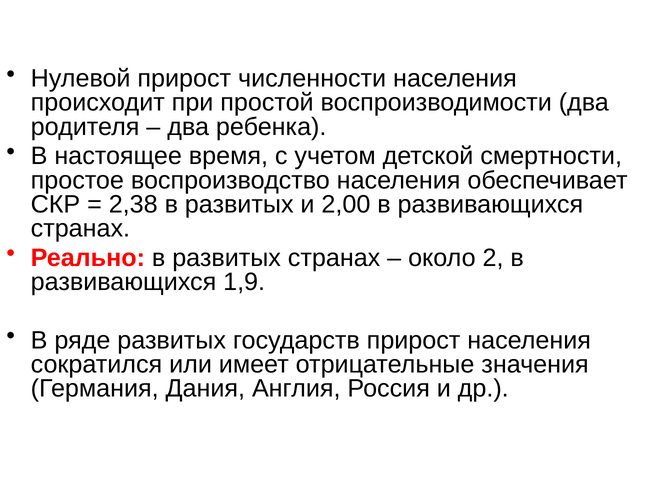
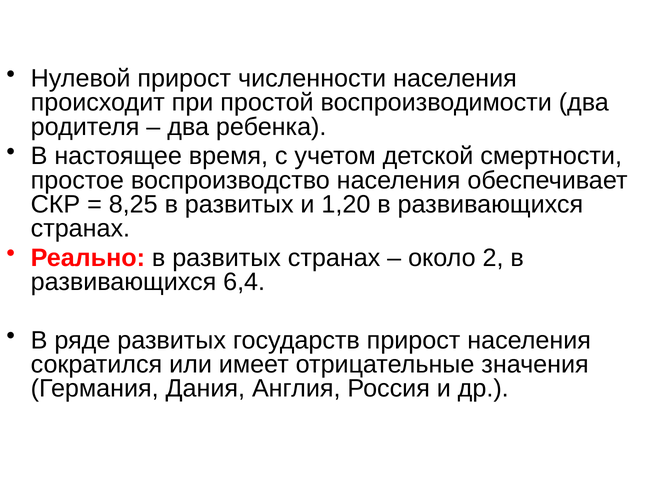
2,38: 2,38 -> 8,25
2,00: 2,00 -> 1,20
1,9: 1,9 -> 6,4
